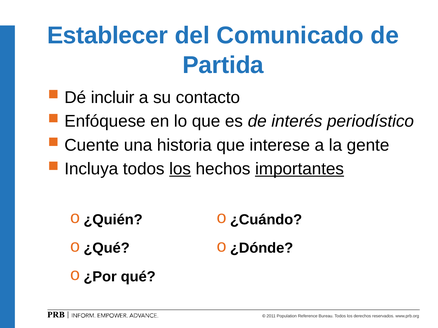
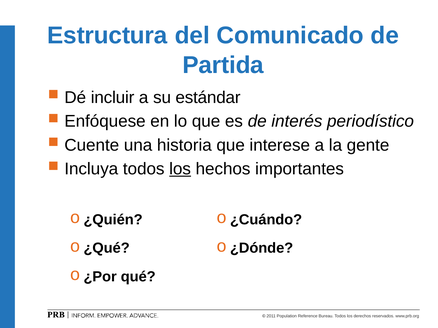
Establecer: Establecer -> Estructura
contacto: contacto -> estándar
importantes underline: present -> none
